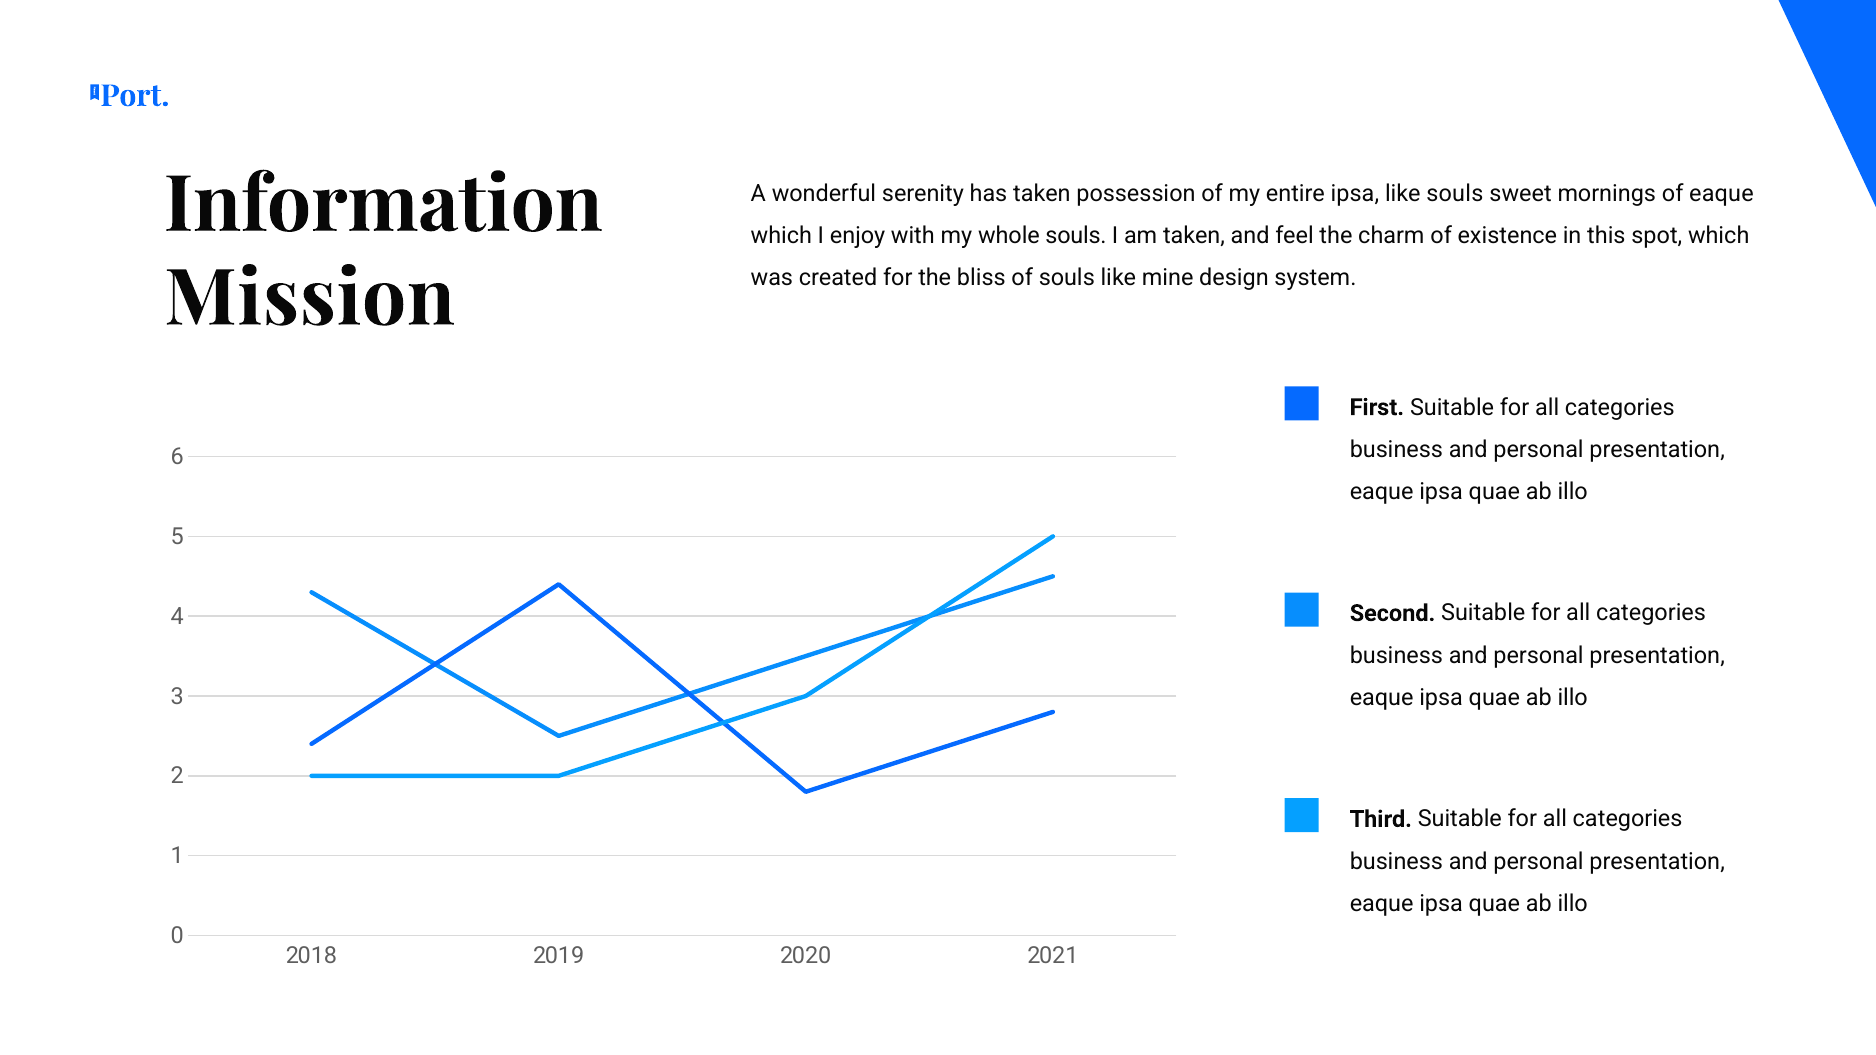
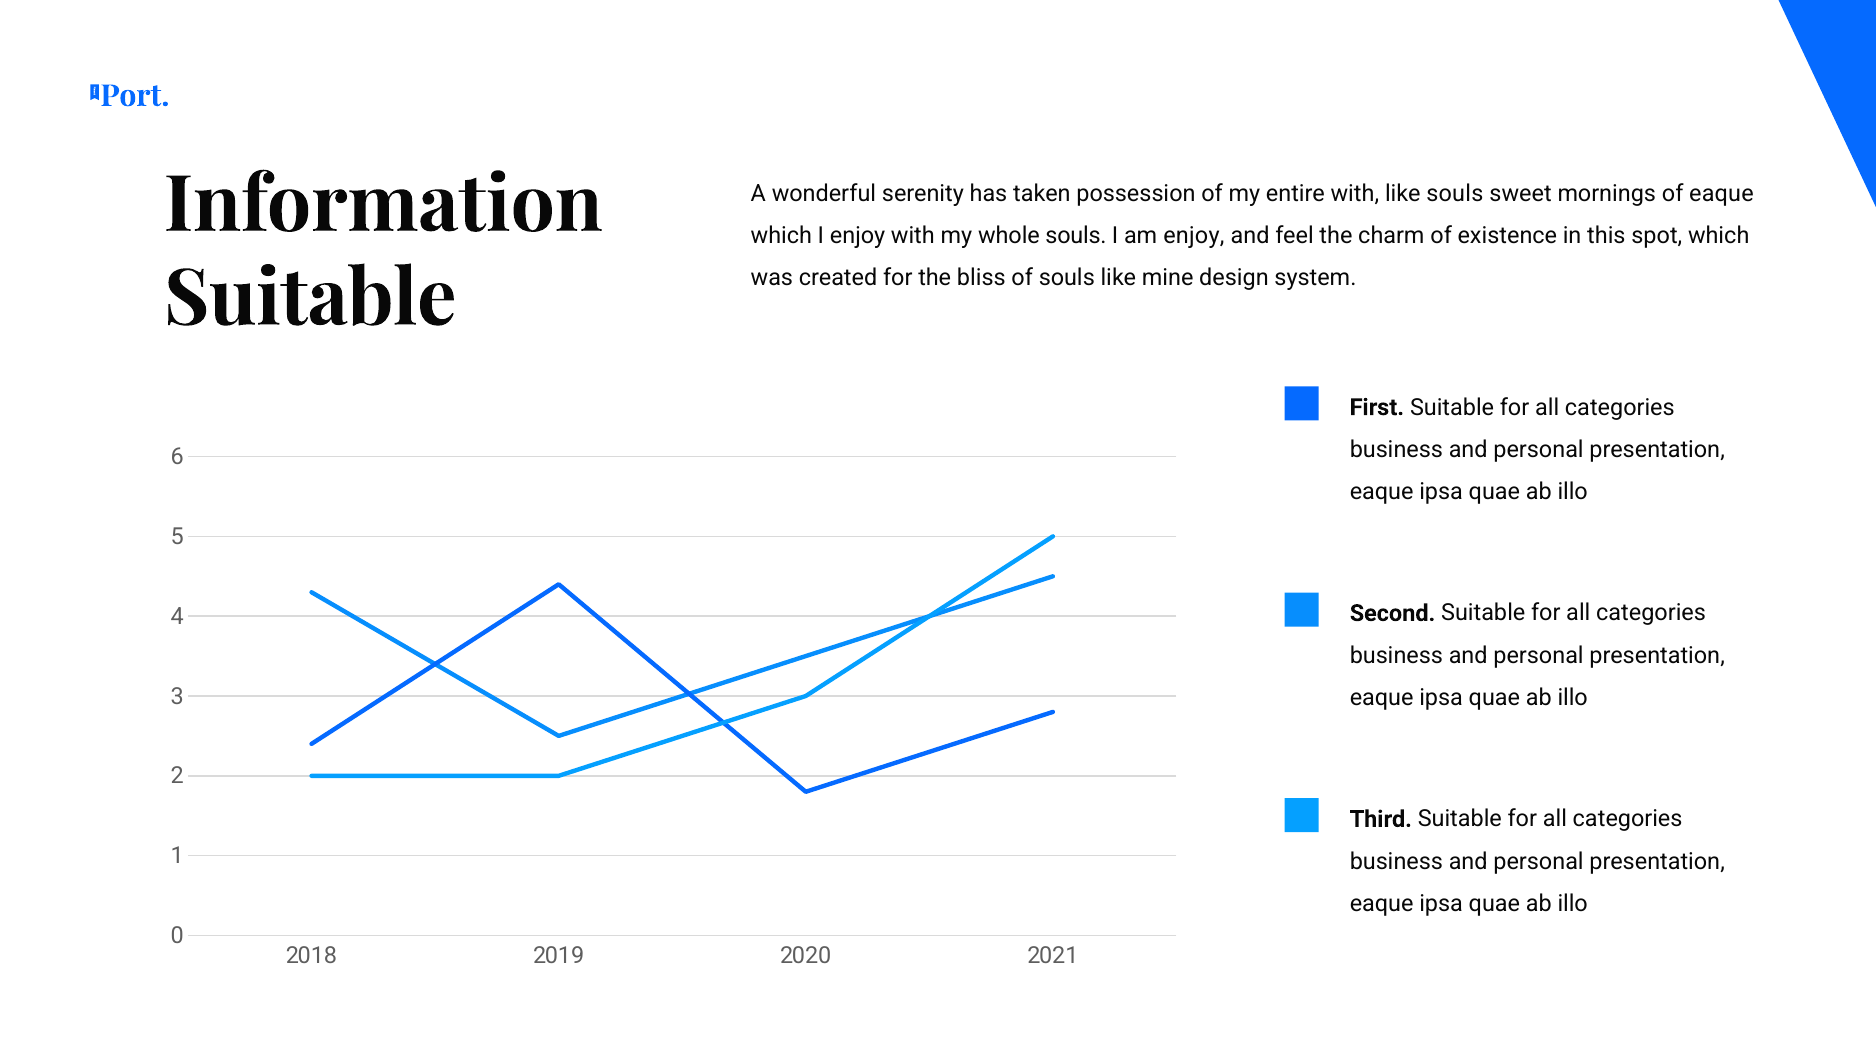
entire ipsa: ipsa -> with
am taken: taken -> enjoy
Mission at (310, 299): Mission -> Suitable
